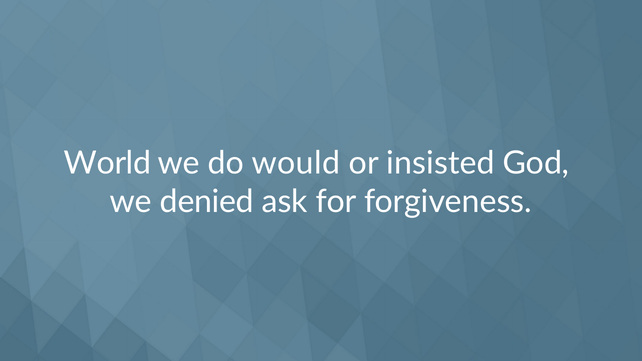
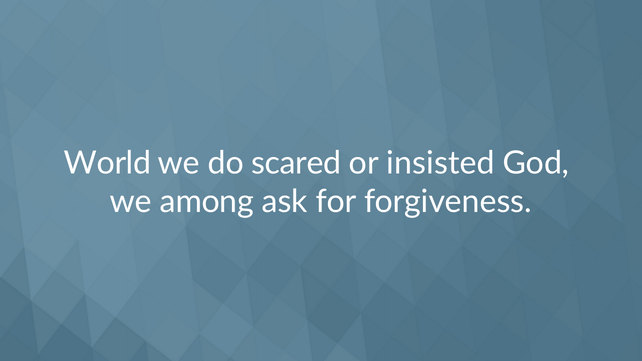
would: would -> scared
denied: denied -> among
